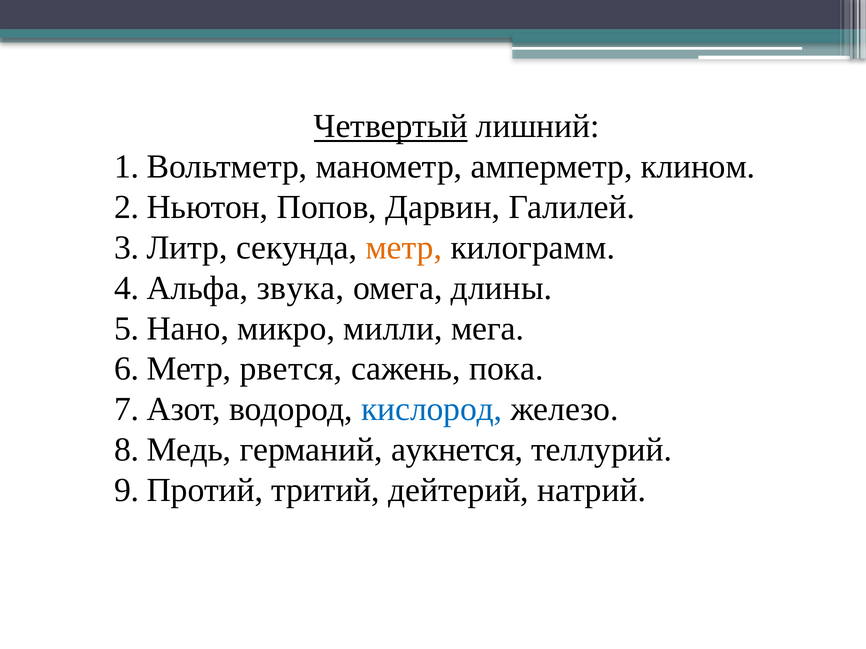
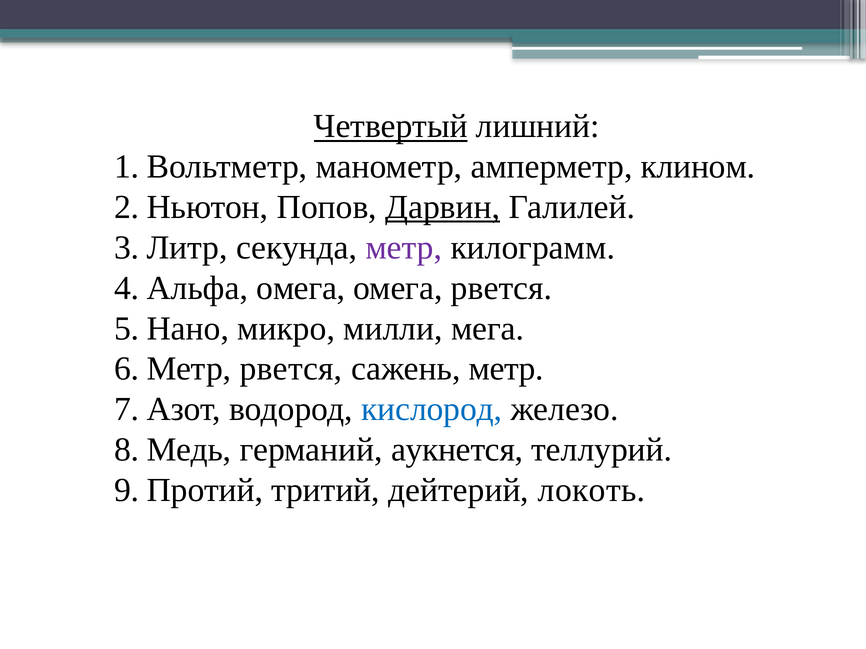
Дарвин underline: none -> present
метр at (404, 248) colour: orange -> purple
звука at (300, 288): звука -> омега
омега длины: длины -> рвется
сажень пока: пока -> метр
натрий: натрий -> локоть
